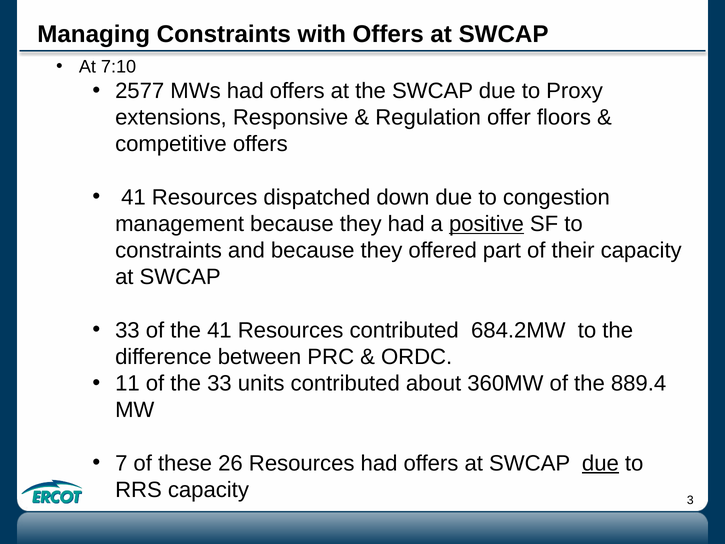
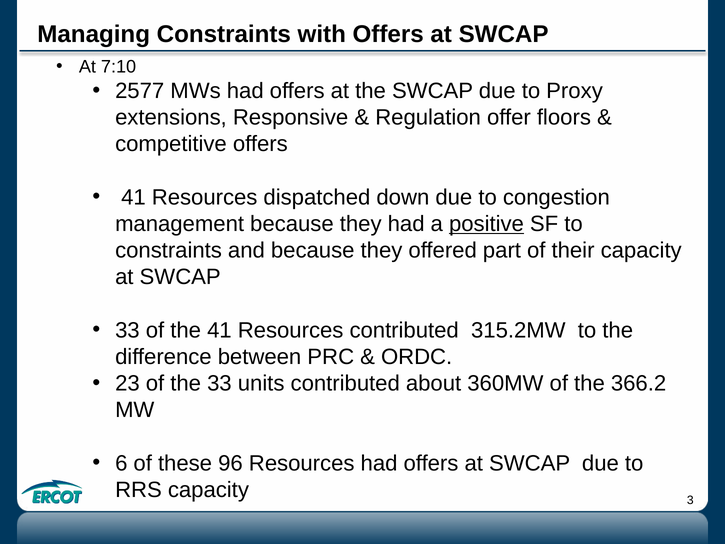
684.2MW: 684.2MW -> 315.2MW
11: 11 -> 23
889.4: 889.4 -> 366.2
7: 7 -> 6
26: 26 -> 96
due at (600, 463) underline: present -> none
